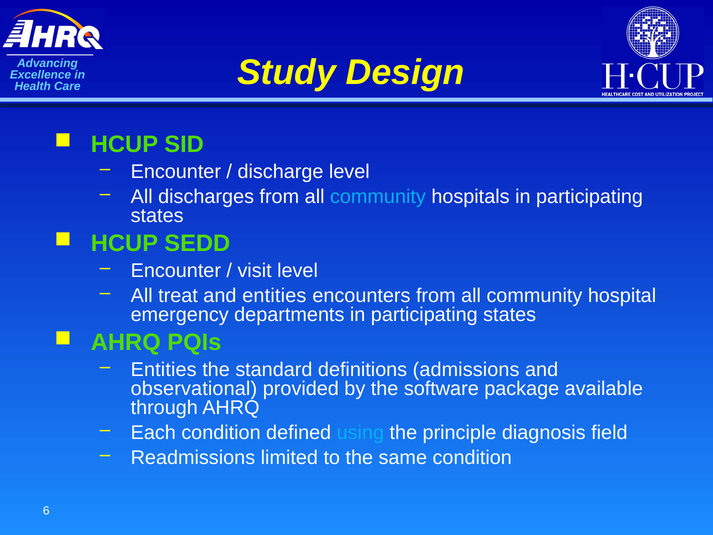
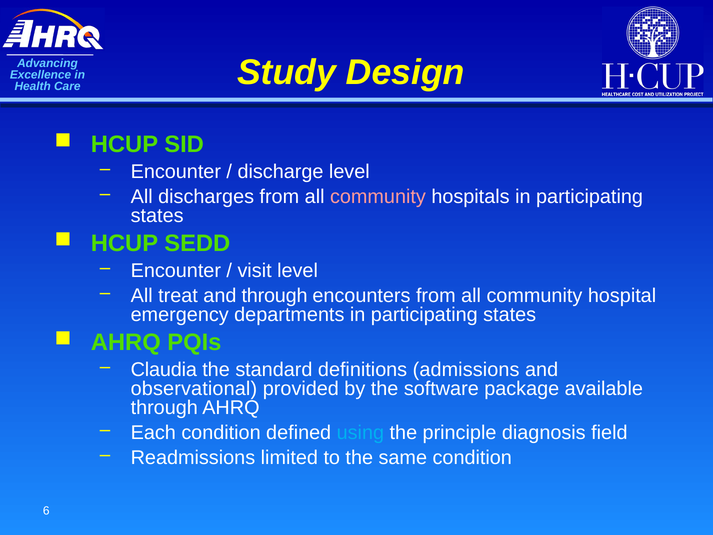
community at (378, 197) colour: light blue -> pink
and entities: entities -> through
Entities at (164, 370): Entities -> Claudia
